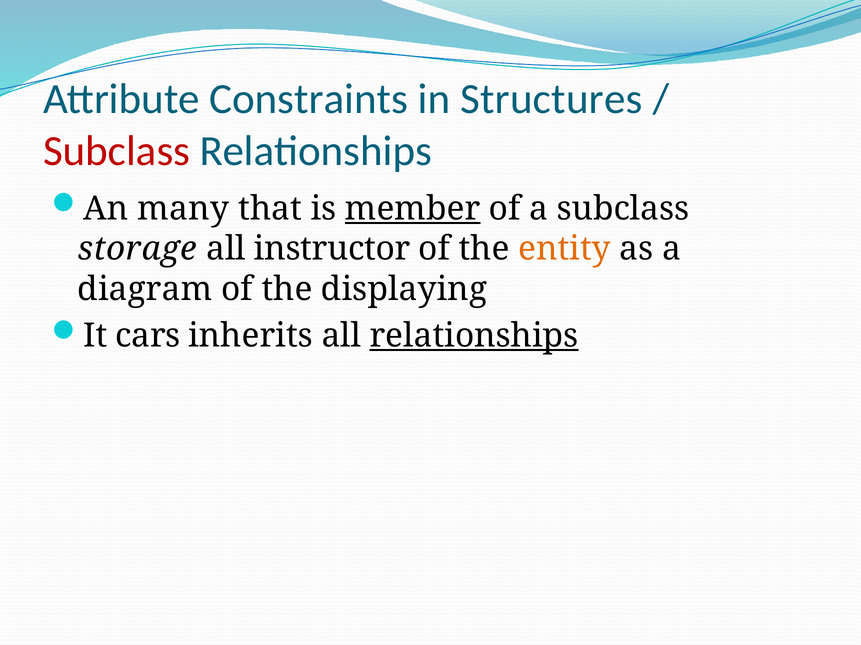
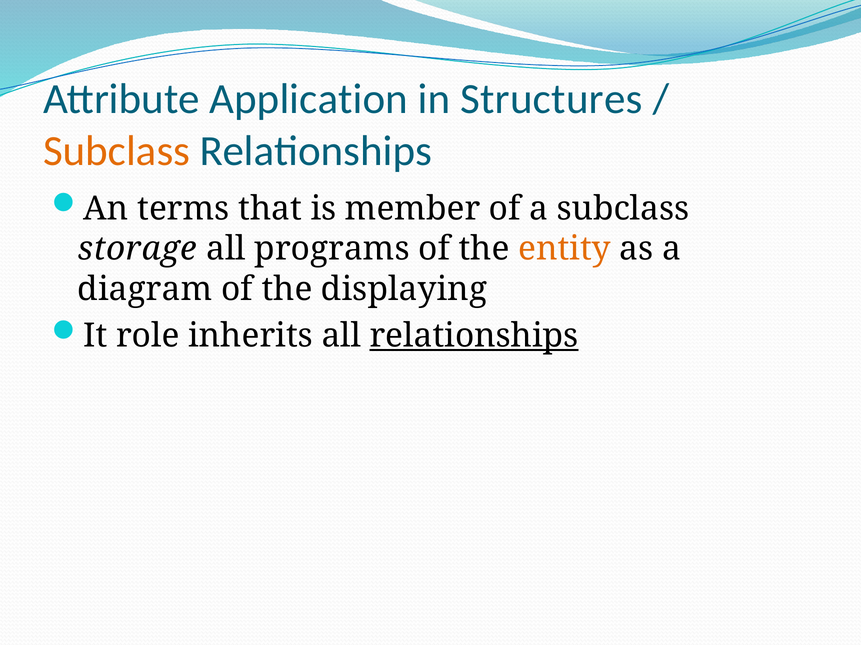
Constraints: Constraints -> Application
Subclass at (117, 151) colour: red -> orange
many: many -> terms
member underline: present -> none
instructor: instructor -> programs
cars: cars -> role
